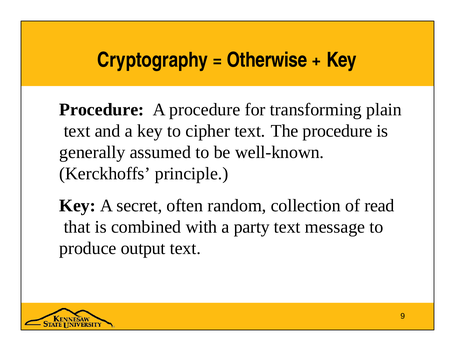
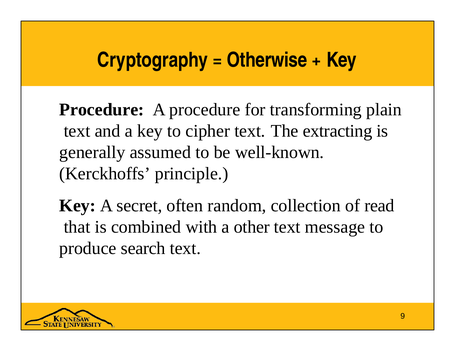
The procedure: procedure -> extracting
party: party -> other
output: output -> search
